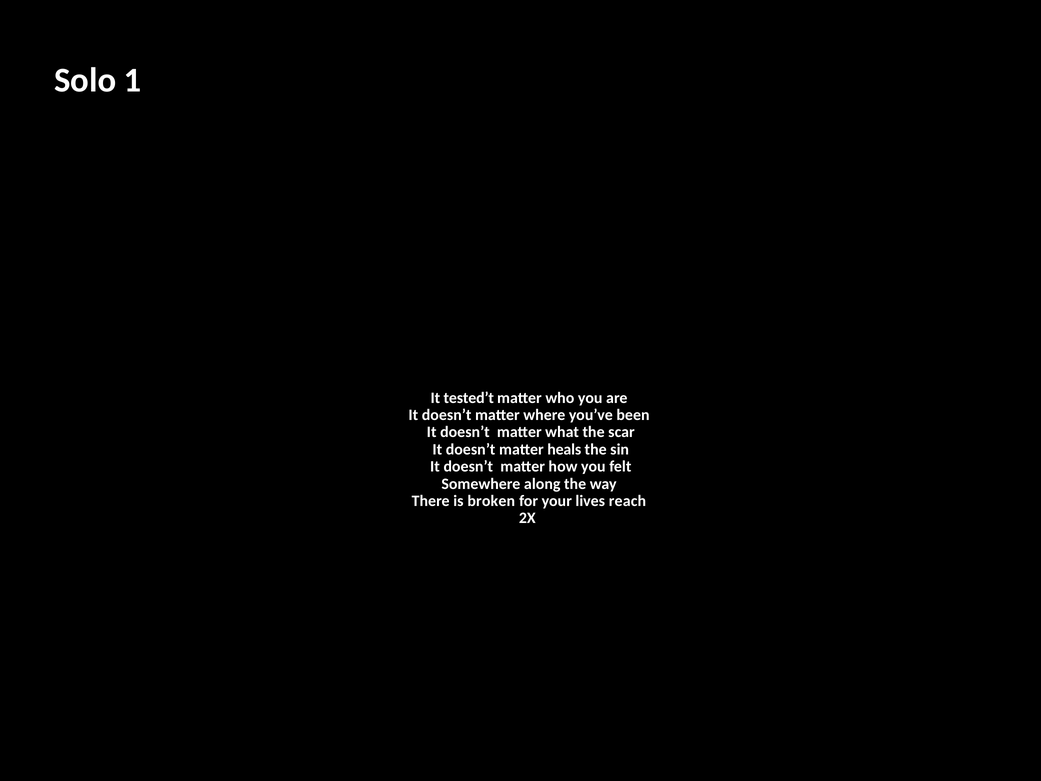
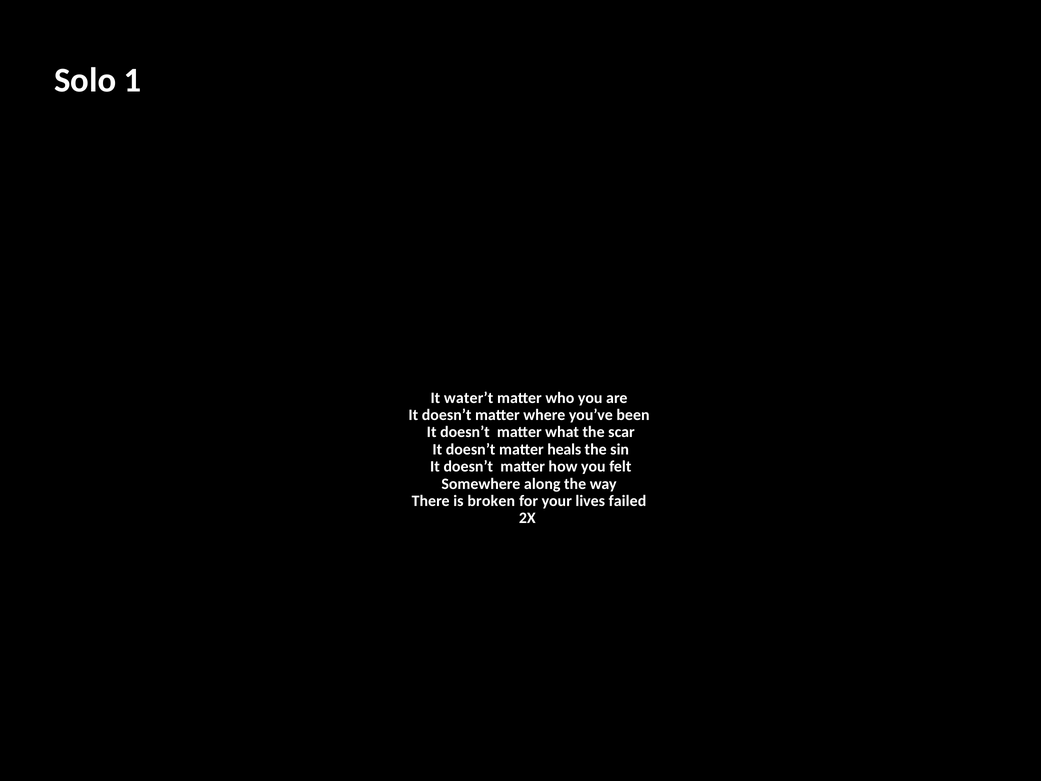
tested’t: tested’t -> water’t
reach: reach -> failed
